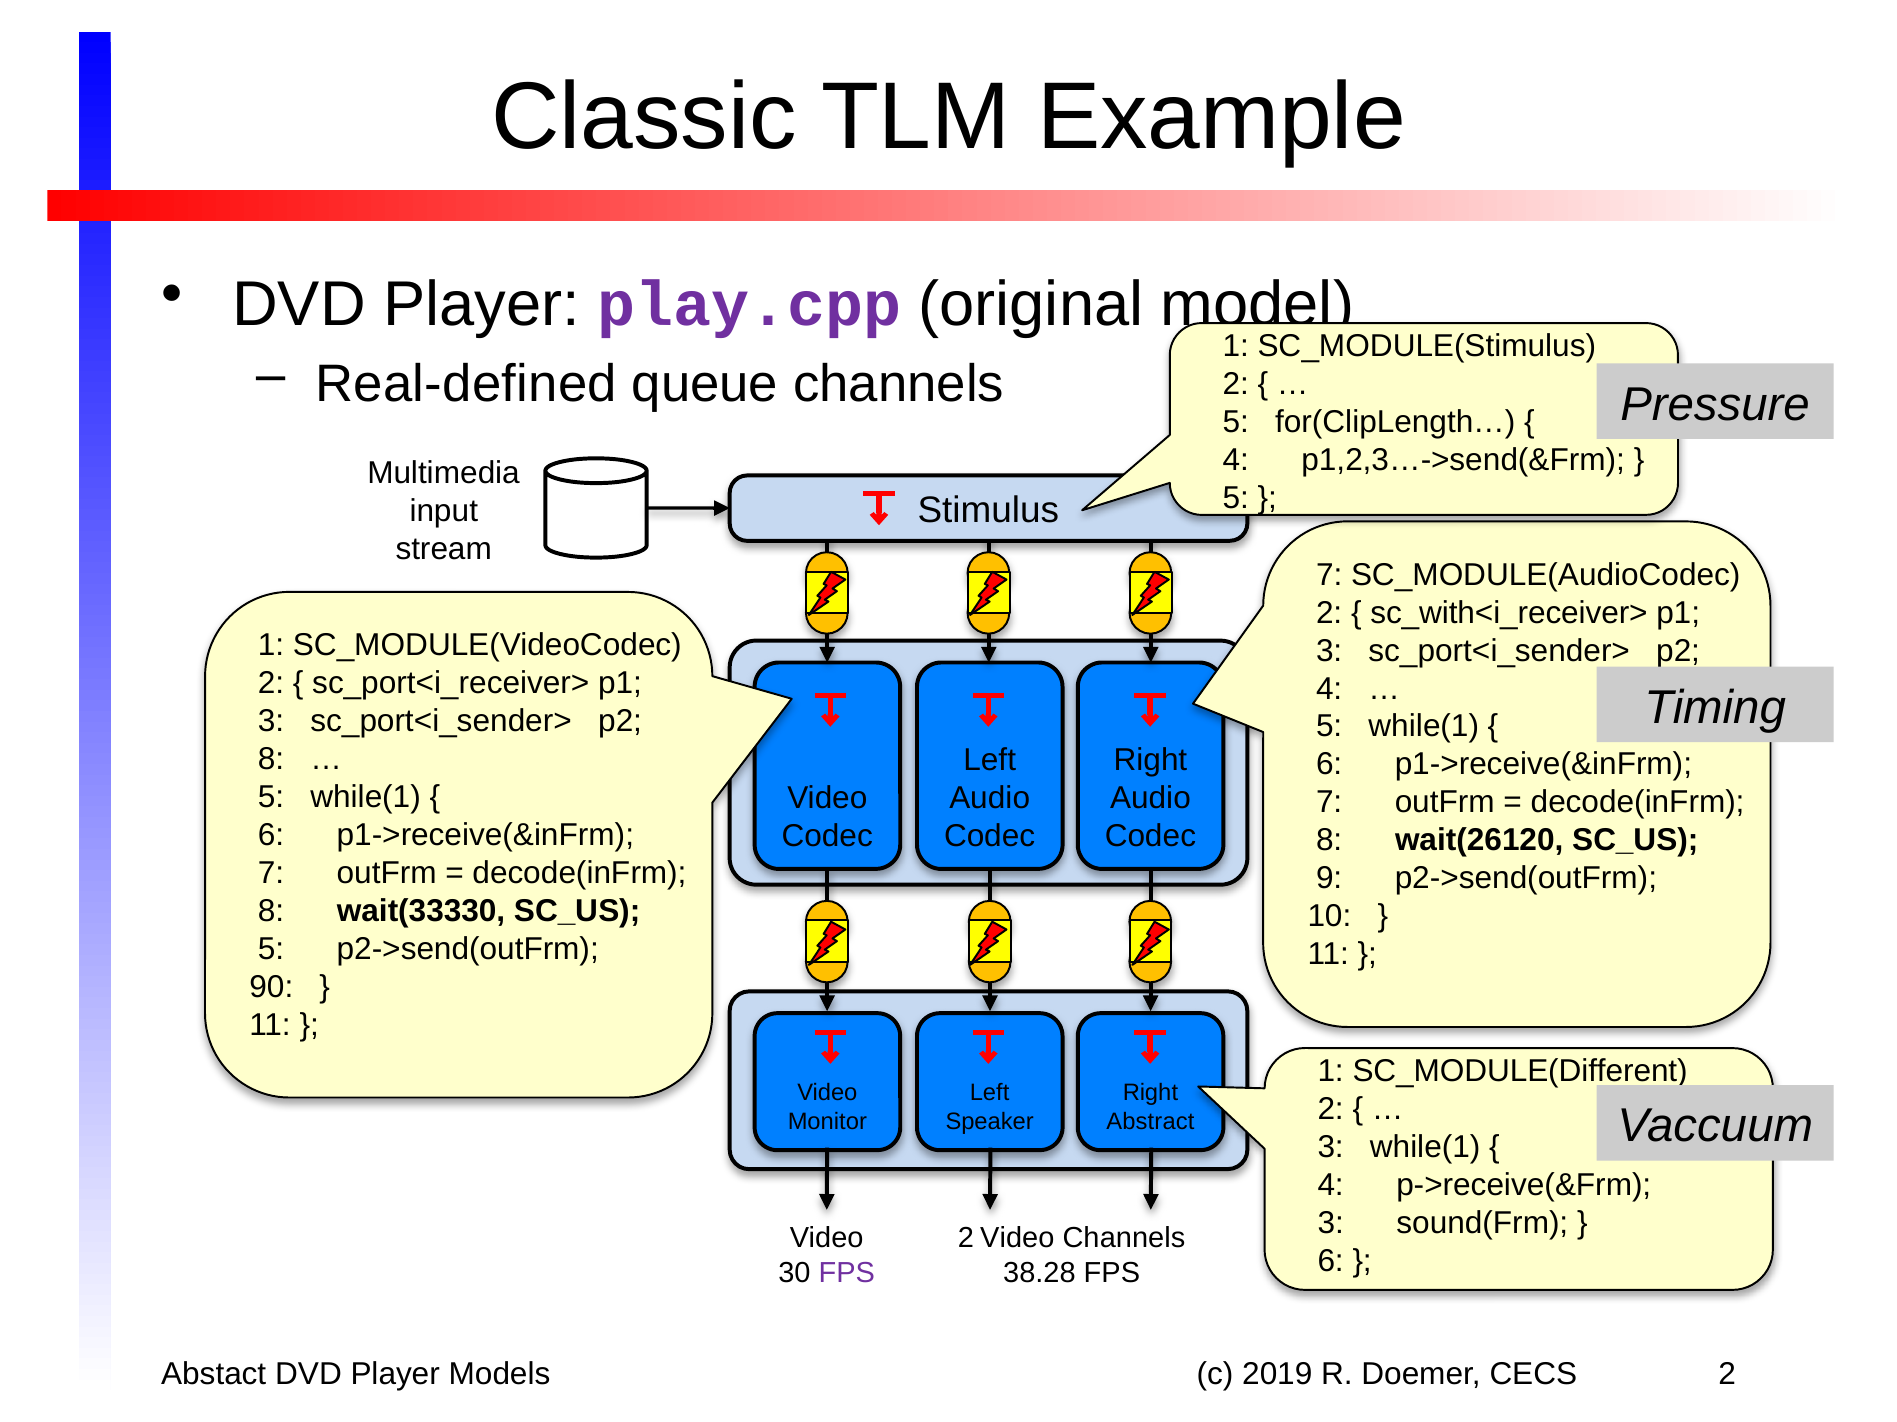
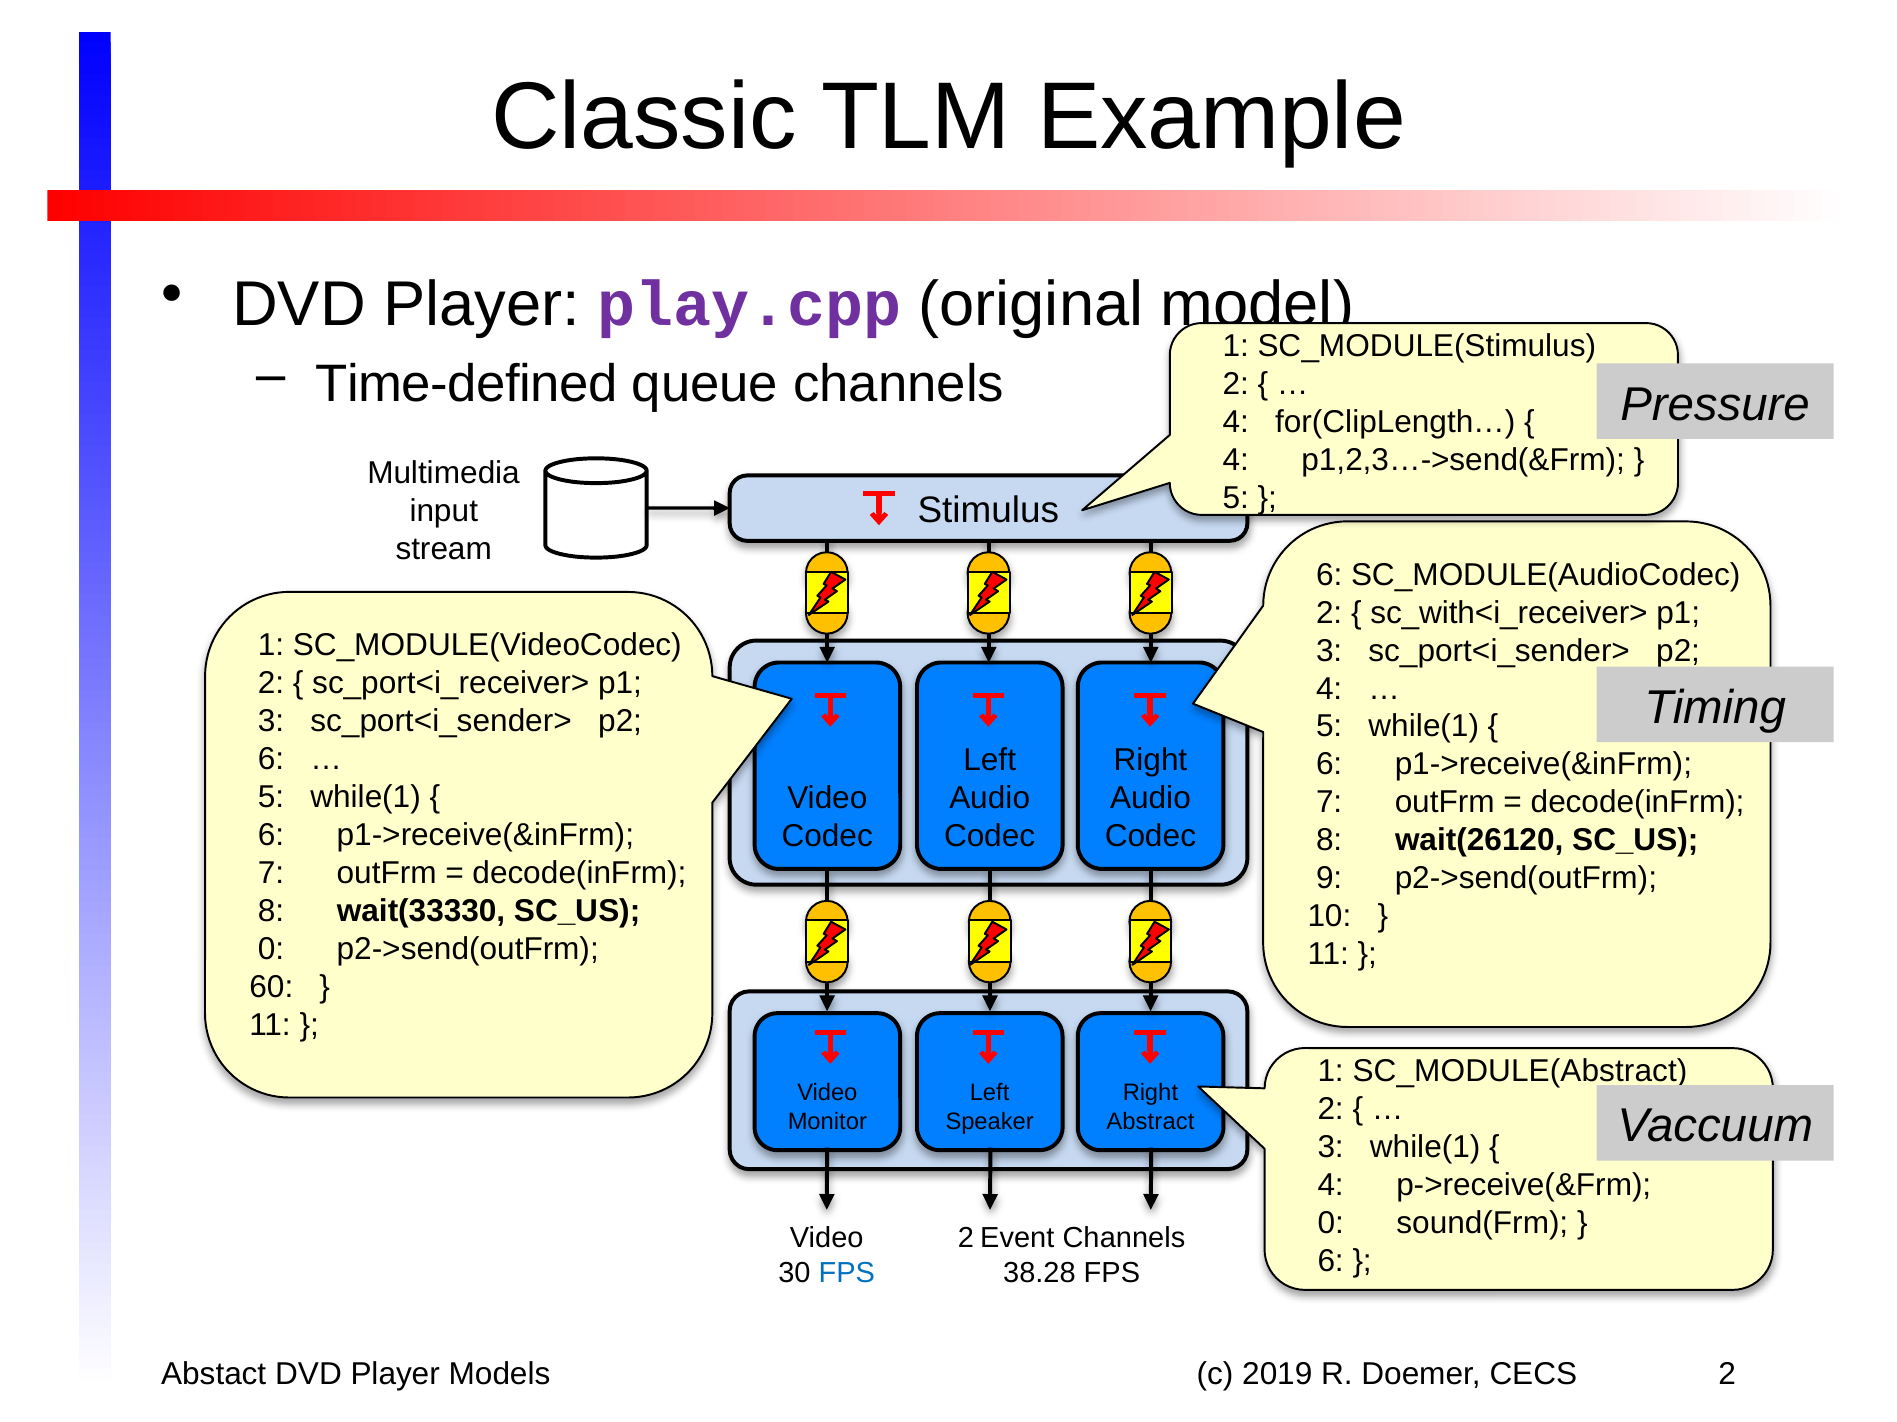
Real-defined: Real-defined -> Time-defined
5 at (1236, 422): 5 -> 4
7 at (1329, 575): 7 -> 6
8 at (271, 760): 8 -> 6
5 at (271, 949): 5 -> 0
90: 90 -> 60
SC_MODULE(Different: SC_MODULE(Different -> SC_MODULE(Abstract
3 at (1331, 1224): 3 -> 0
Video at (1017, 1238): Video -> Event
FPS at (847, 1274) colour: purple -> blue
